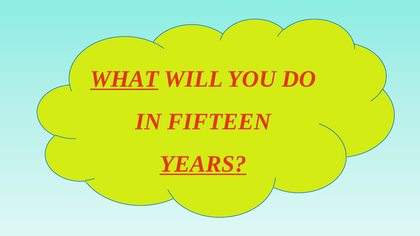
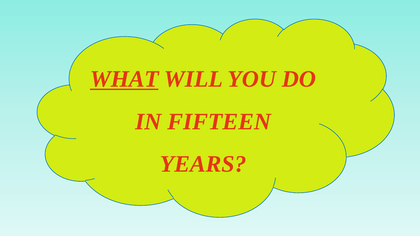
YEARS underline: present -> none
